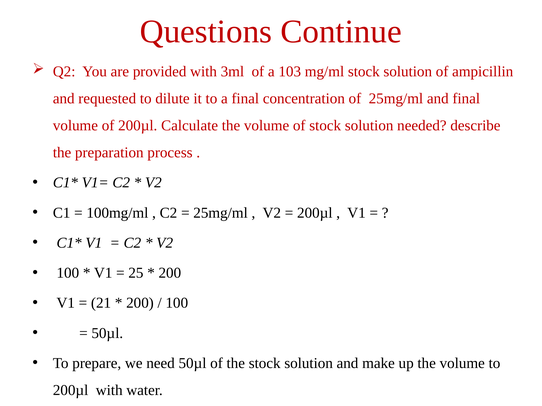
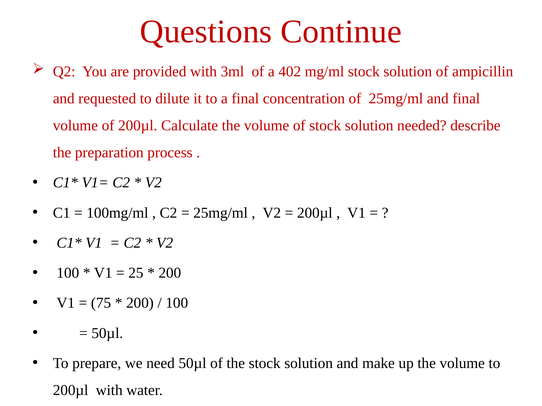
103: 103 -> 402
21: 21 -> 75
